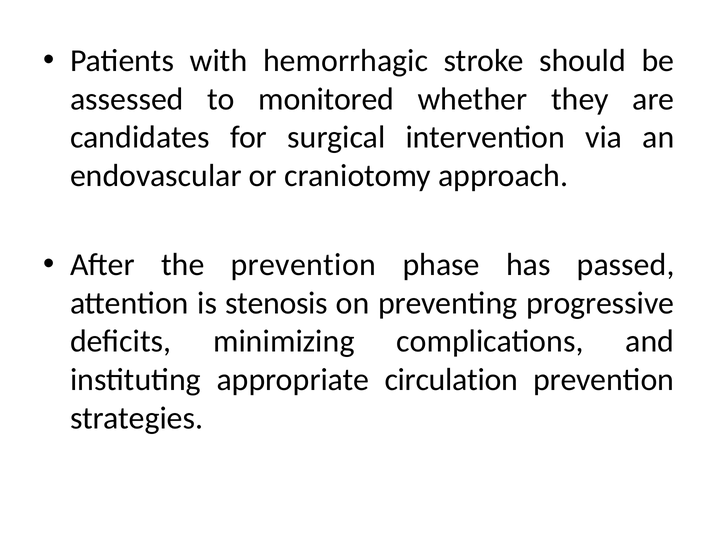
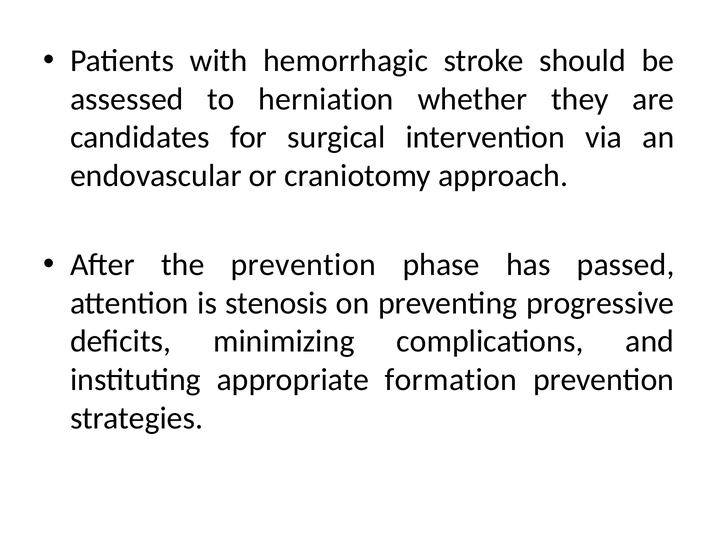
monitored: monitored -> herniation
circulation: circulation -> formation
